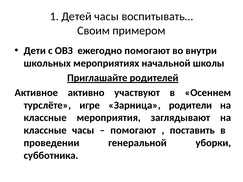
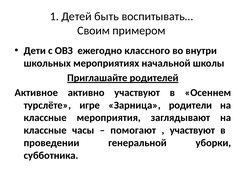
Детей часы: часы -> быть
ежегодно помогают: помогают -> классного
поставить at (192, 130): поставить -> участвуют
